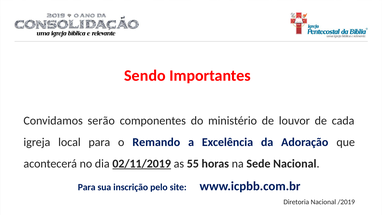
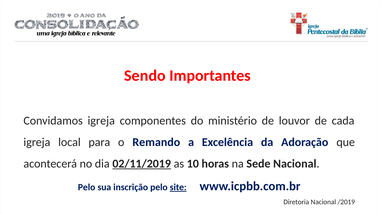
Convidamos serão: serão -> igreja
55: 55 -> 10
Para at (87, 187): Para -> Pelo
site underline: none -> present
